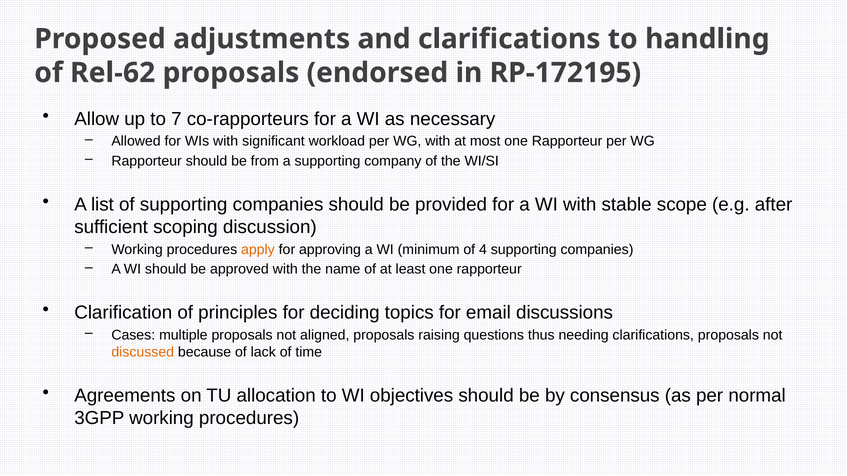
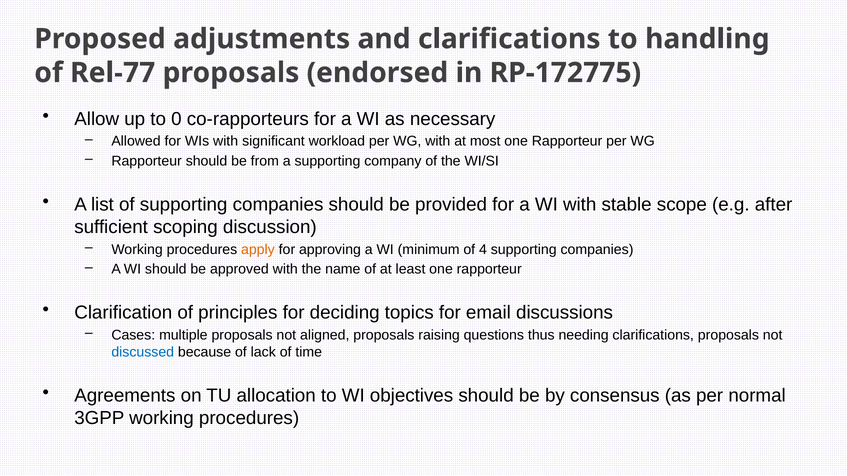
Rel-62: Rel-62 -> Rel-77
RP-172195: RP-172195 -> RP-172775
7: 7 -> 0
discussed colour: orange -> blue
